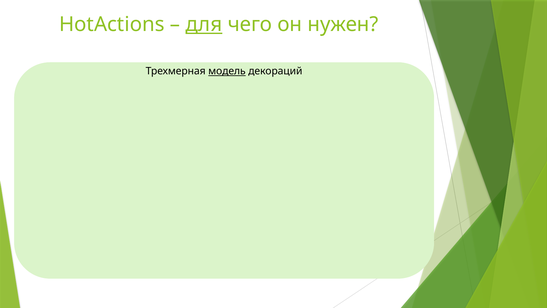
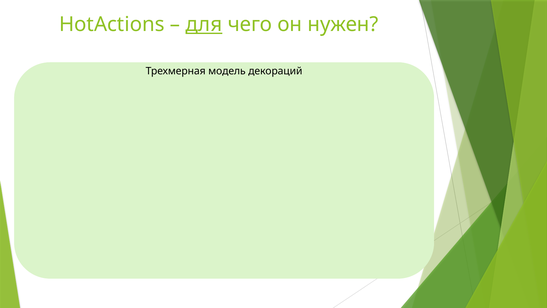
модель underline: present -> none
